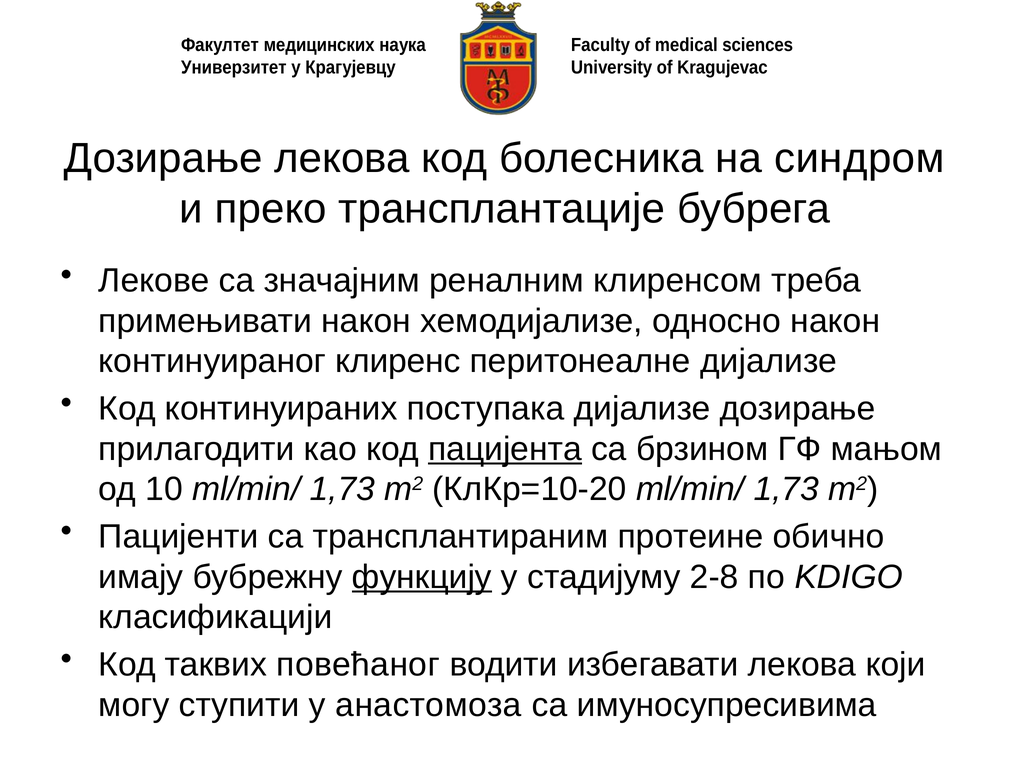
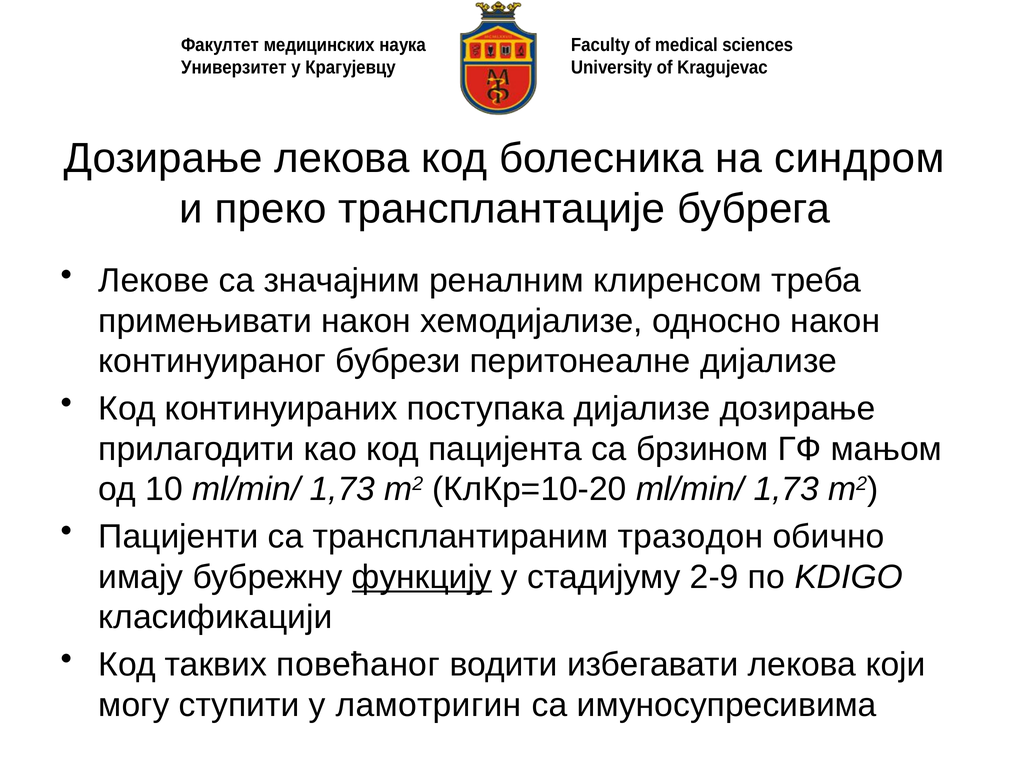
клиренс: клиренс -> бубрези
пацијента underline: present -> none
протеине: протеине -> тразодон
2-8: 2-8 -> 2-9
анастомоза: анастомоза -> ламотригин
